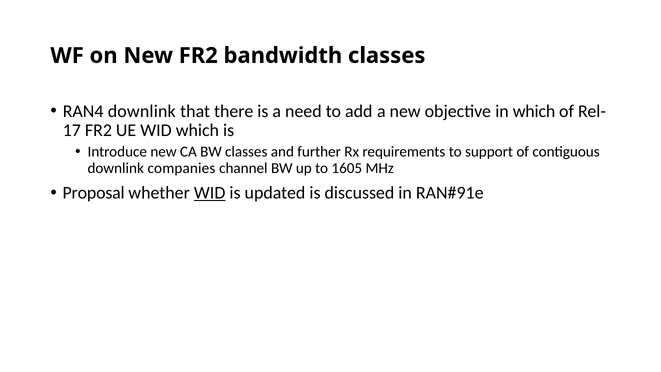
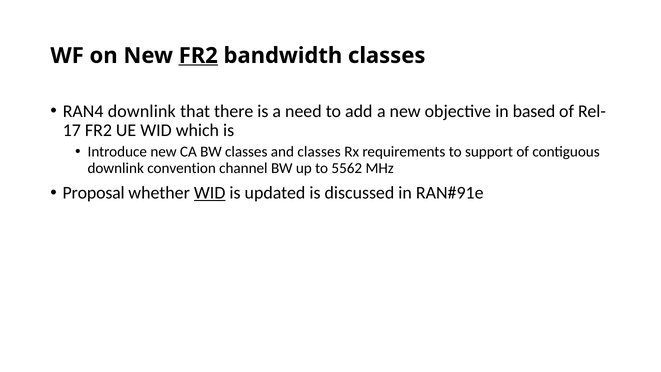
FR2 at (198, 56) underline: none -> present
in which: which -> based
and further: further -> classes
companies: companies -> convention
1605: 1605 -> 5562
